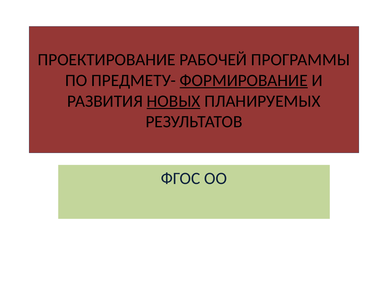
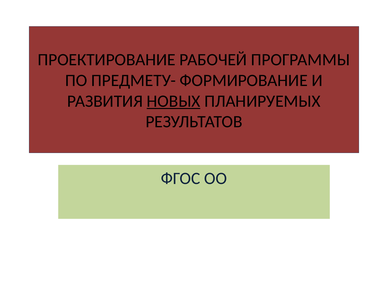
ФОРМИРОВАНИЕ underline: present -> none
